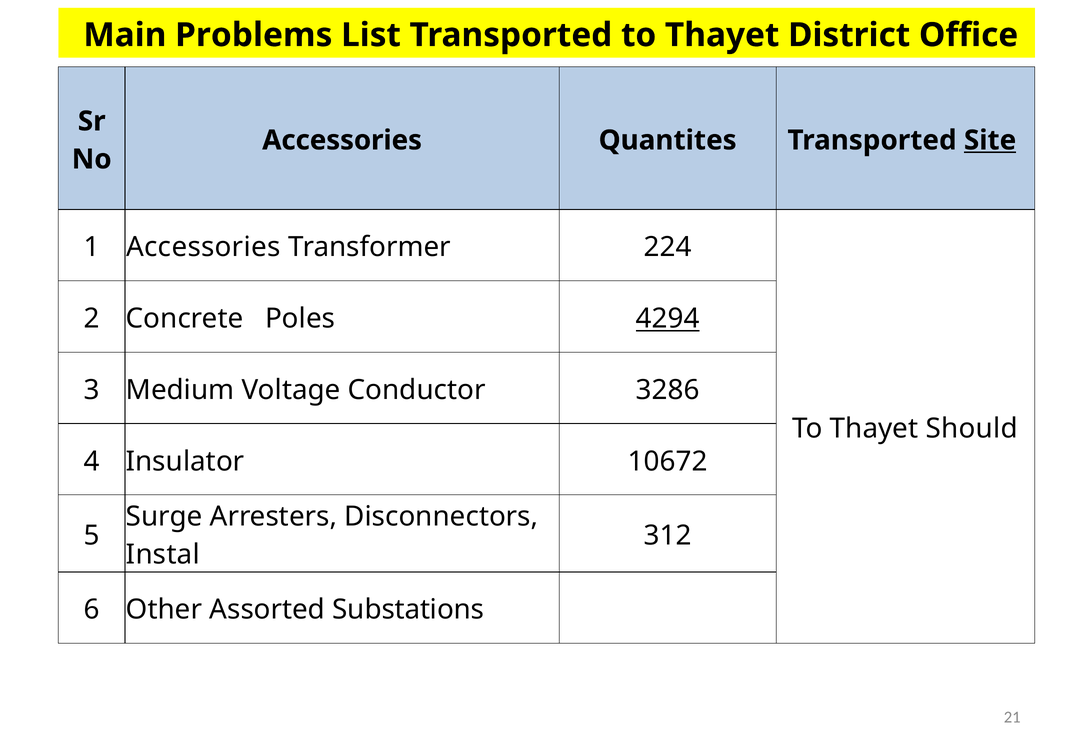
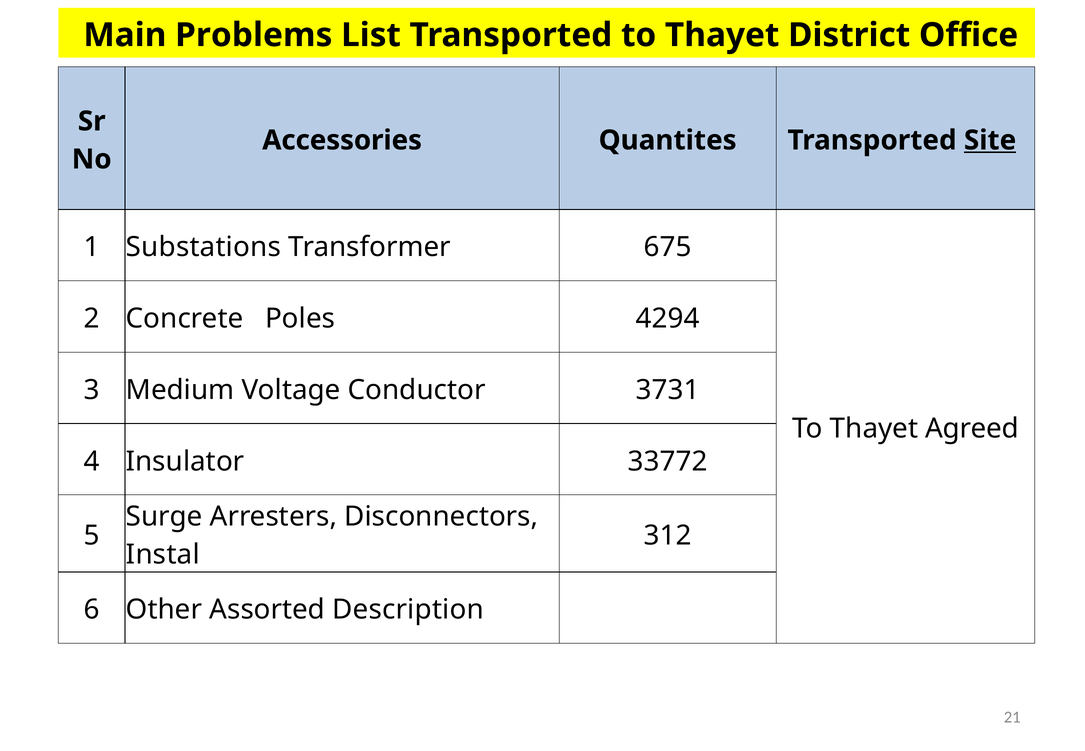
1 Accessories: Accessories -> Substations
224: 224 -> 675
4294 underline: present -> none
3286: 3286 -> 3731
Should: Should -> Agreed
10672: 10672 -> 33772
Substations: Substations -> Description
